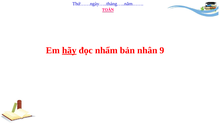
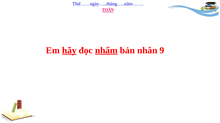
nhẩm underline: none -> present
